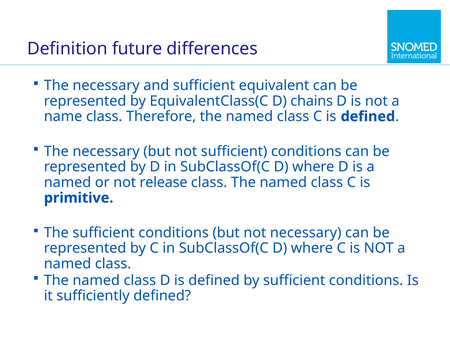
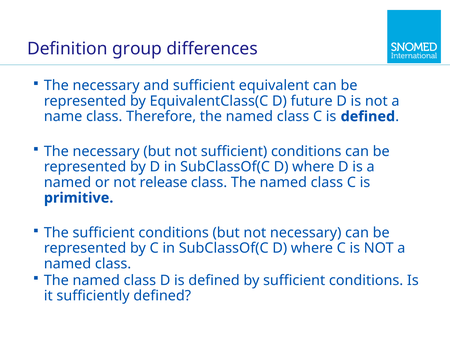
future: future -> group
chains: chains -> future
